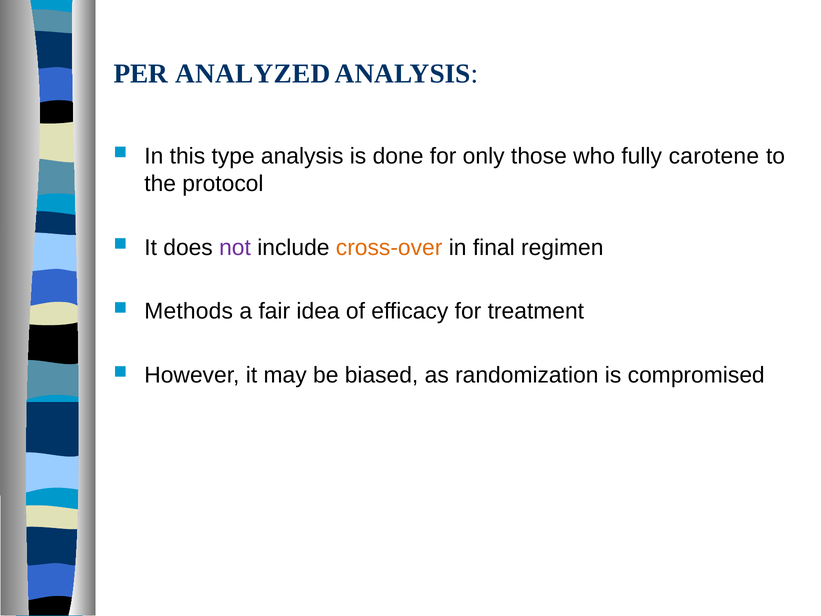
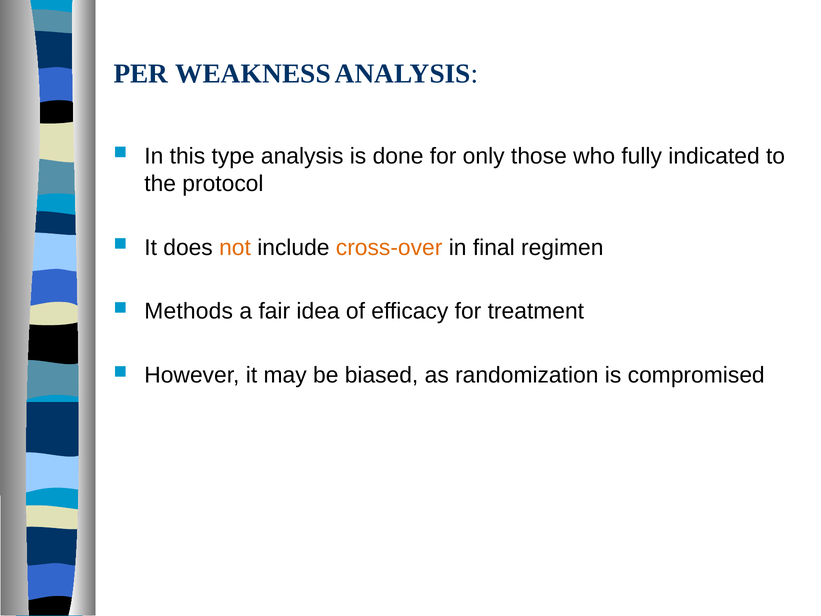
ANALYZED: ANALYZED -> WEAKNESS
carotene: carotene -> indicated
not colour: purple -> orange
